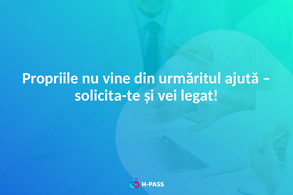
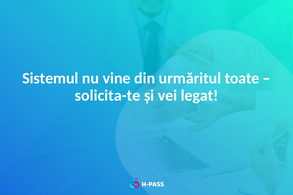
Propriile: Propriile -> Sistemul
ajută: ajută -> toate
